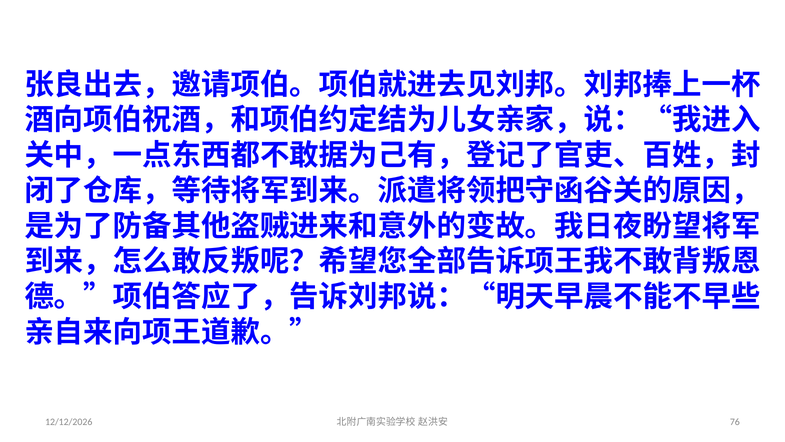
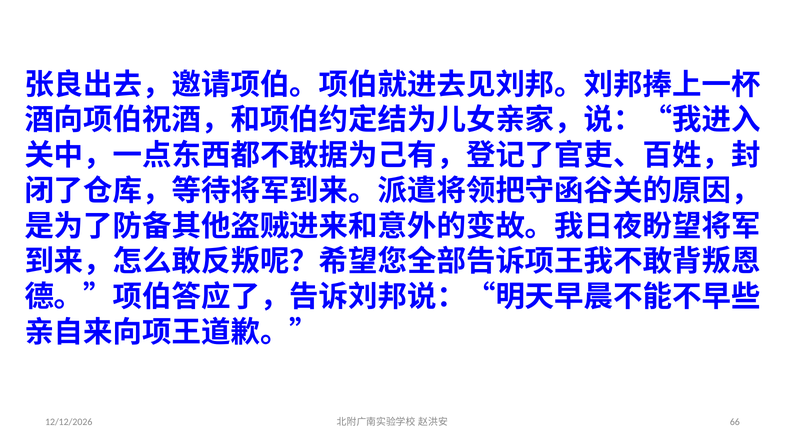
76: 76 -> 66
